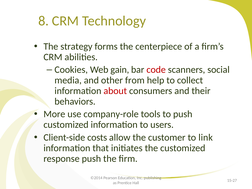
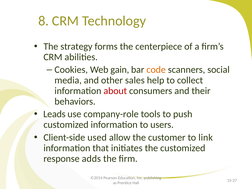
code colour: red -> orange
from: from -> sales
More: More -> Leads
costs: costs -> used
response push: push -> adds
